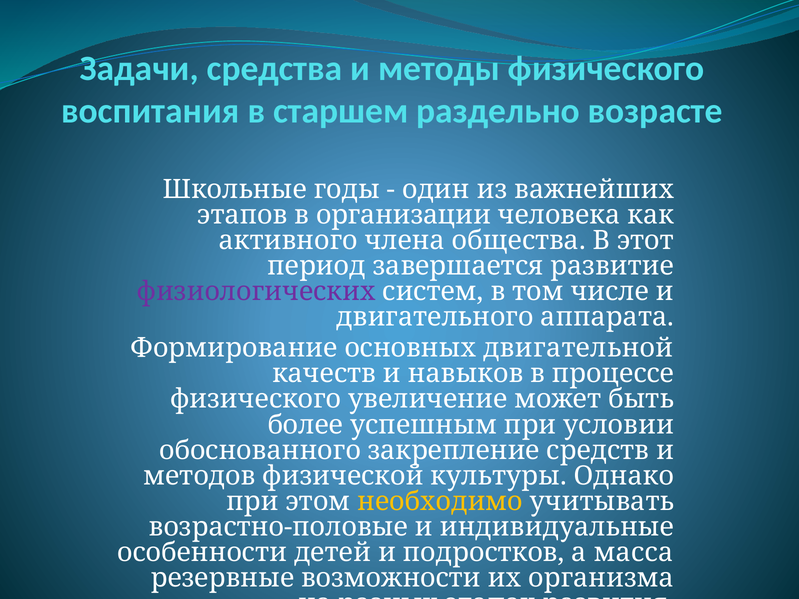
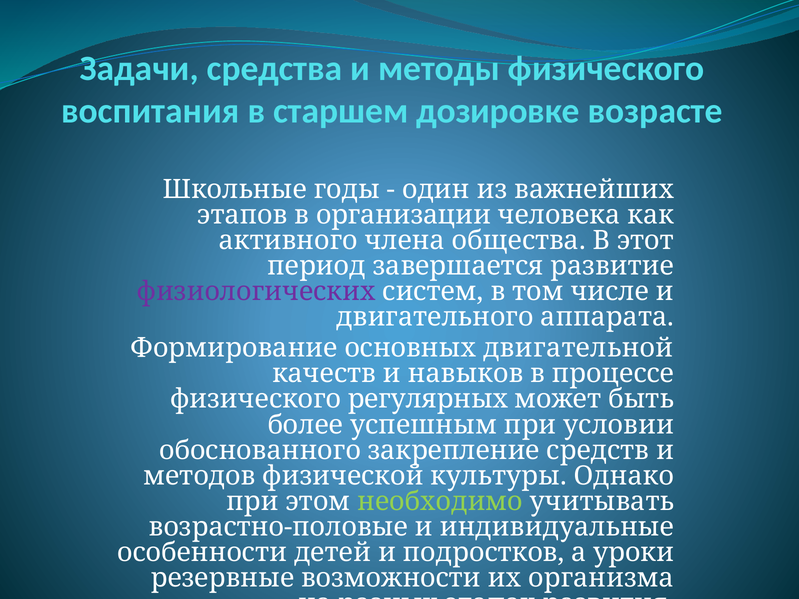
раздельно: раздельно -> дозировке
увеличение: увеличение -> регулярных
необходимо colour: yellow -> light green
масса: масса -> уроки
